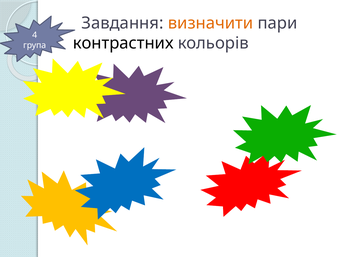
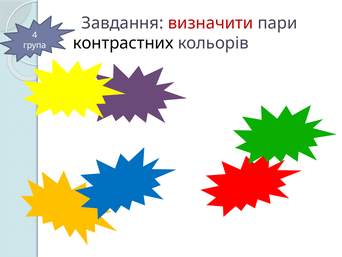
визначити colour: orange -> red
